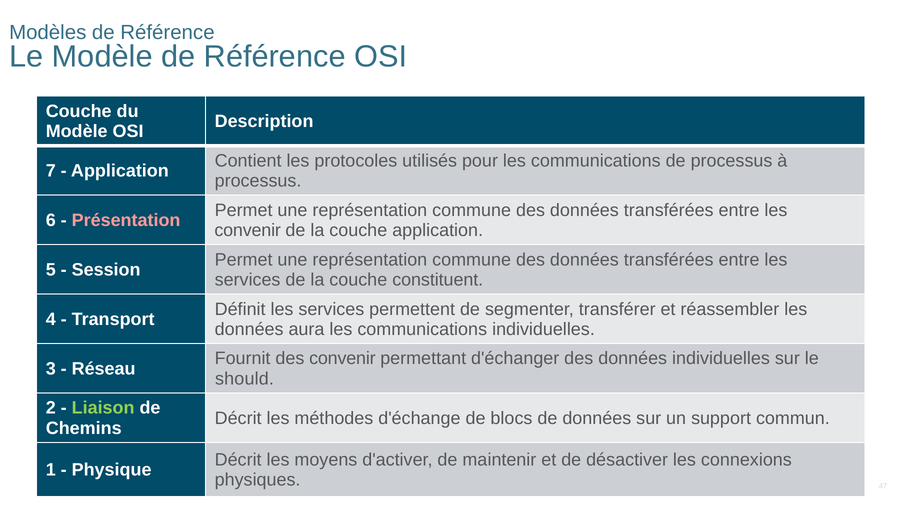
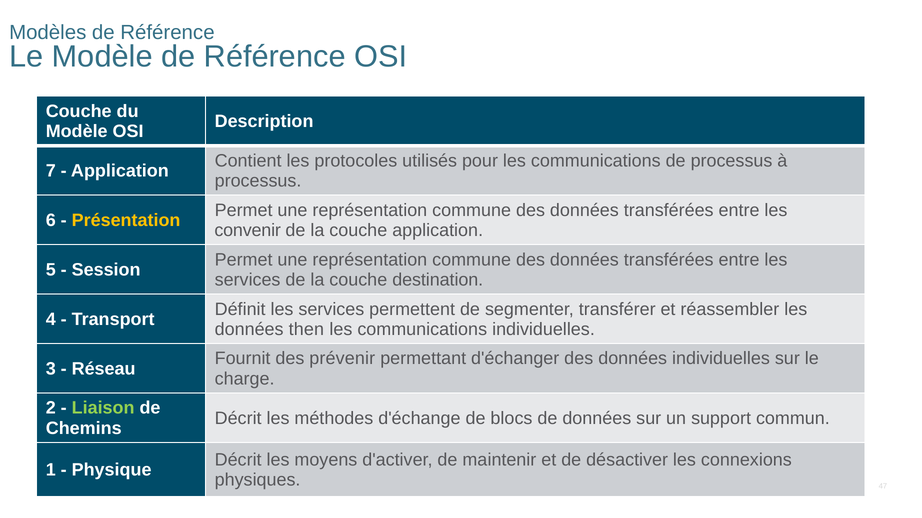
Présentation colour: pink -> yellow
constituent: constituent -> destination
aura: aura -> then
des convenir: convenir -> prévenir
should: should -> charge
